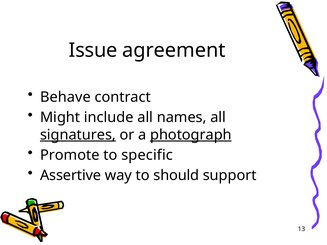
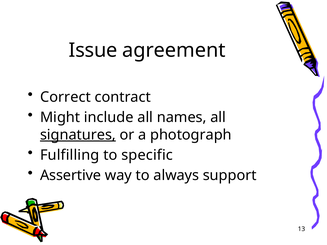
Behave: Behave -> Correct
photograph underline: present -> none
Promote: Promote -> Fulfilling
should: should -> always
